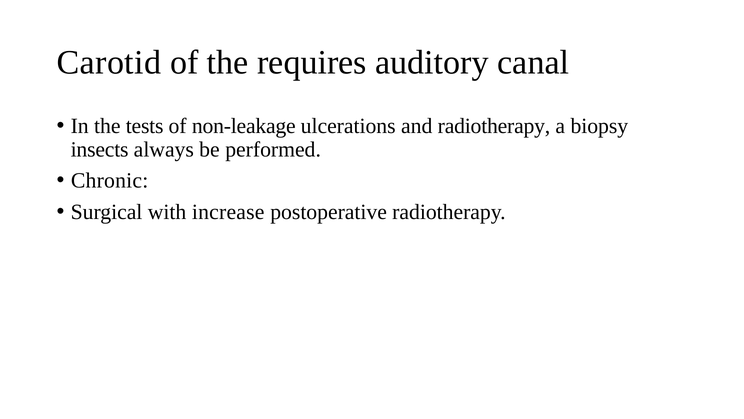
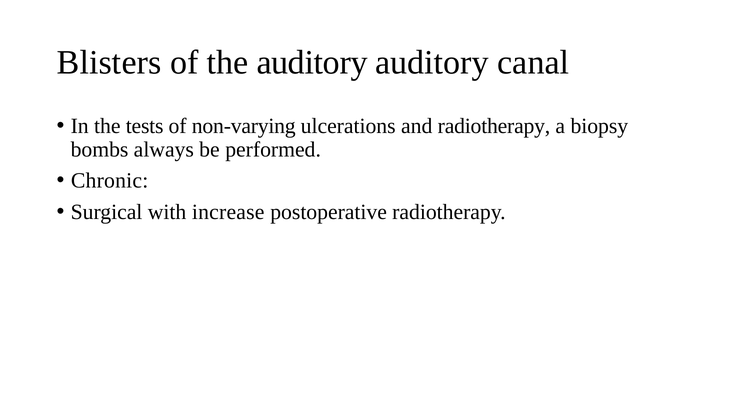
Carotid: Carotid -> Blisters
the requires: requires -> auditory
non-leakage: non-leakage -> non-varying
insects: insects -> bombs
